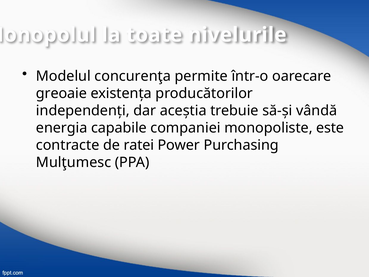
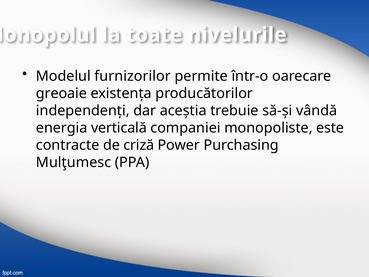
concurenţa: concurenţa -> furnizorilor
capabile: capabile -> verticală
ratei: ratei -> criză
